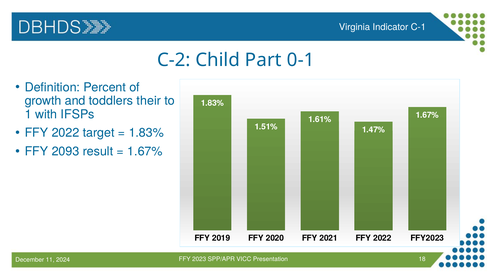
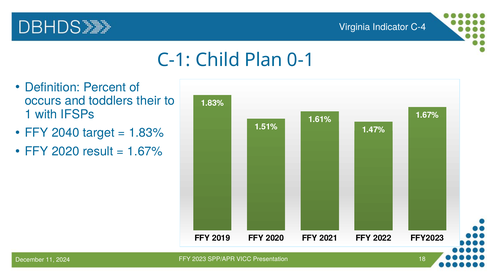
C-1: C-1 -> C-4
C-2: C-2 -> C-1
Part: Part -> Plan
growth: growth -> occurs
2022 at (66, 133): 2022 -> 2040
2093 at (66, 152): 2093 -> 2020
